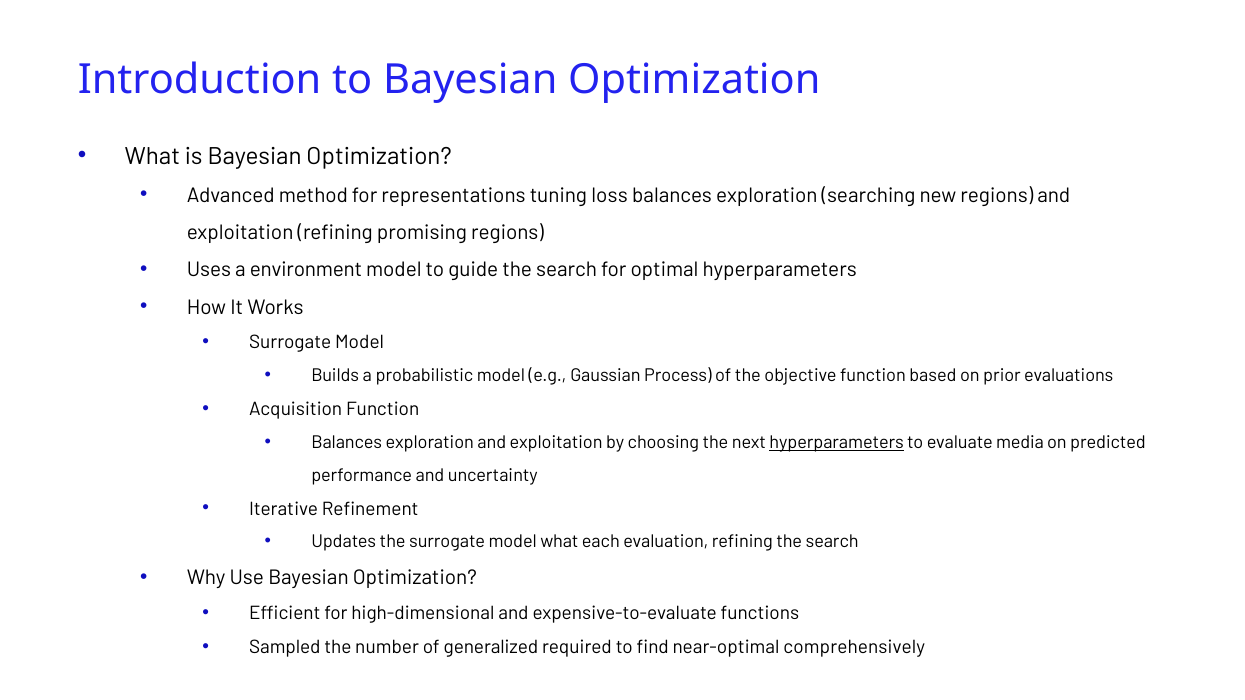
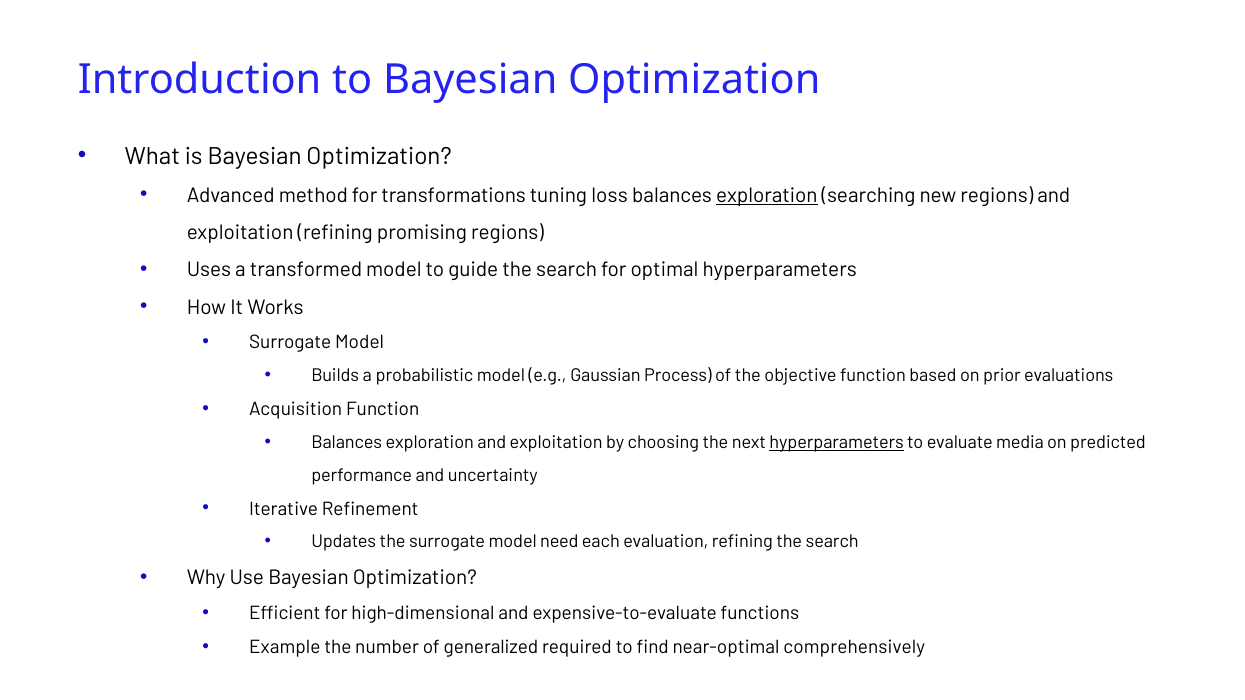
representations: representations -> transformations
exploration at (767, 195) underline: none -> present
environment: environment -> transformed
model what: what -> need
Sampled: Sampled -> Example
